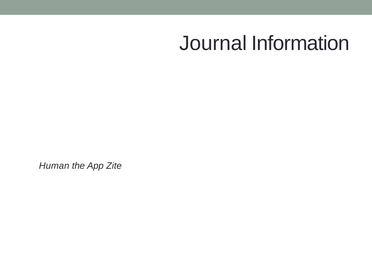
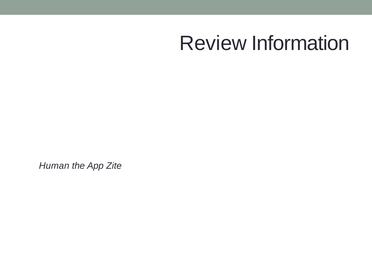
Journal: Journal -> Review
